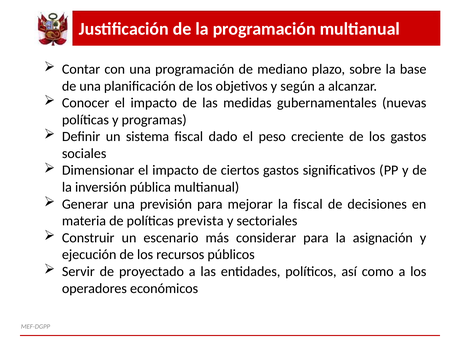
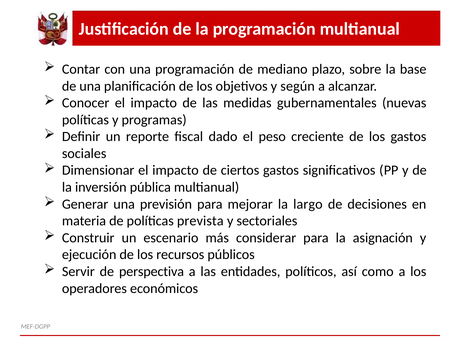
sistema: sistema -> reporte
la fiscal: fiscal -> largo
proyectado: proyectado -> perspectiva
